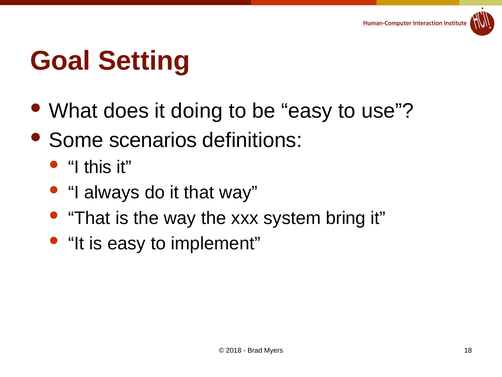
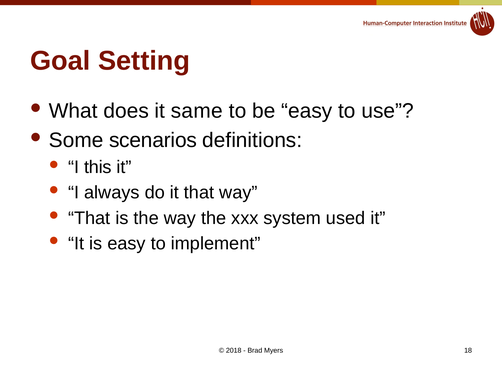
doing: doing -> same
bring: bring -> used
